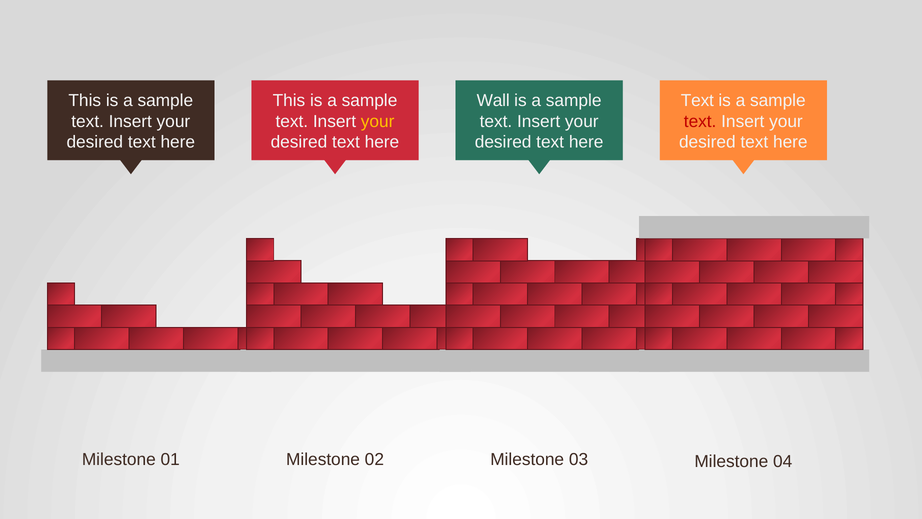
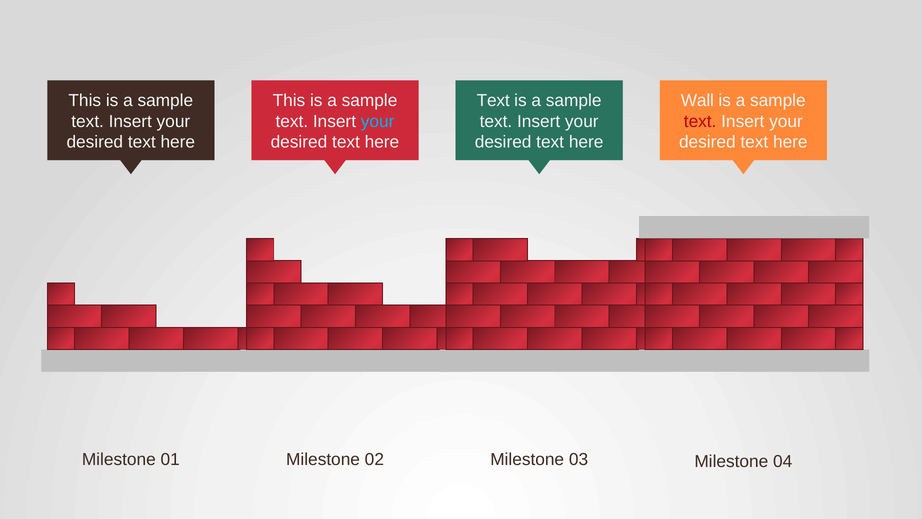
Wall at (493, 101): Wall -> Text
Text at (697, 101): Text -> Wall
your at (378, 121) colour: yellow -> light blue
